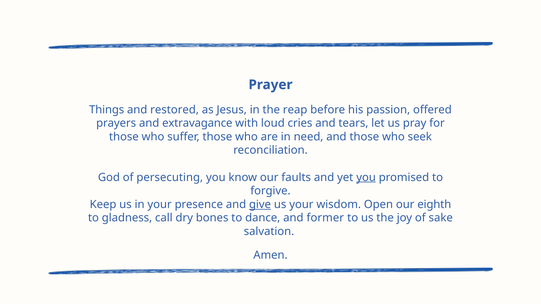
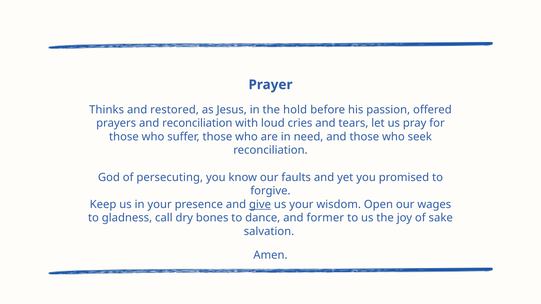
Things: Things -> Thinks
reap: reap -> hold
and extravagance: extravagance -> reconciliation
you at (366, 177) underline: present -> none
eighth: eighth -> wages
